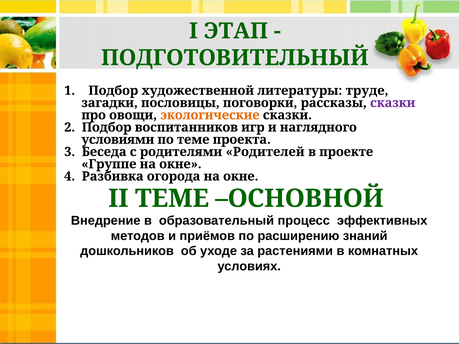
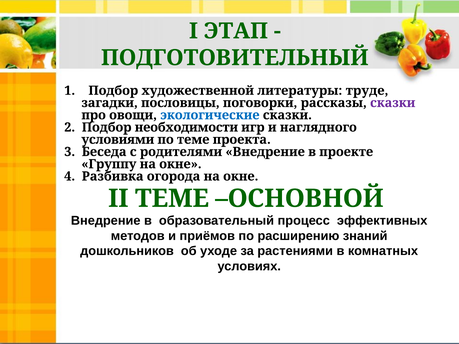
экологические colour: orange -> blue
воспитанников: воспитанников -> необходимости
родителями Родителей: Родителей -> Внедрение
Группе: Группе -> Группу
